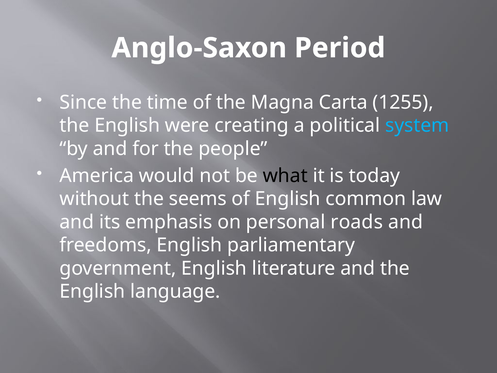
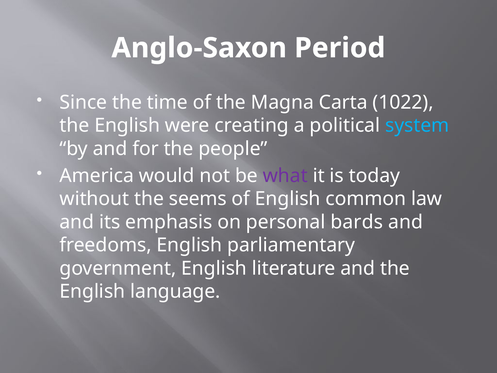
1255: 1255 -> 1022
what colour: black -> purple
roads: roads -> bards
